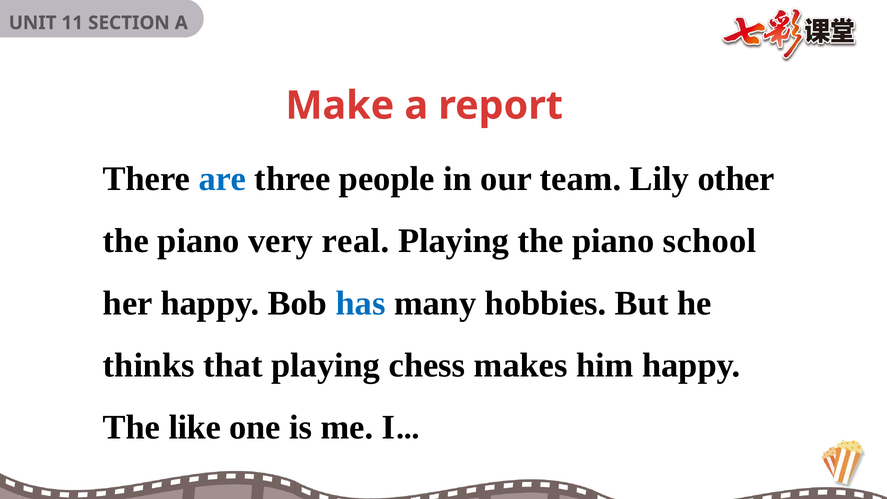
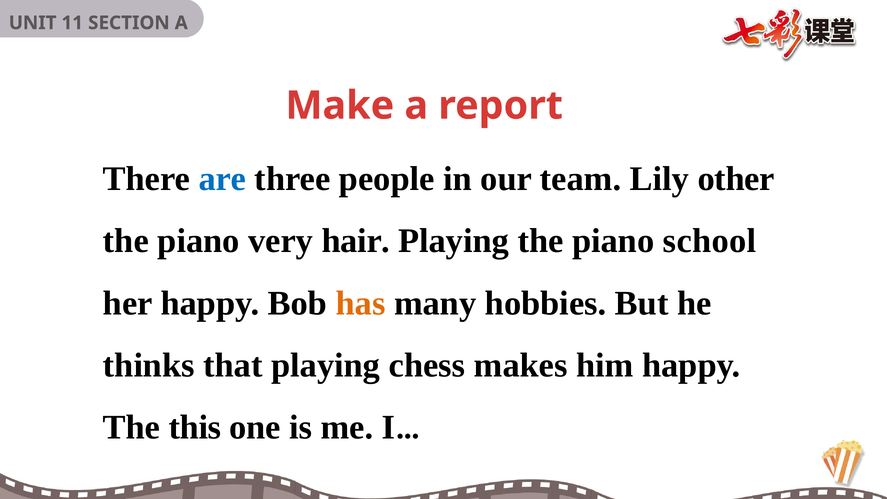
real: real -> hair
has colour: blue -> orange
like: like -> this
